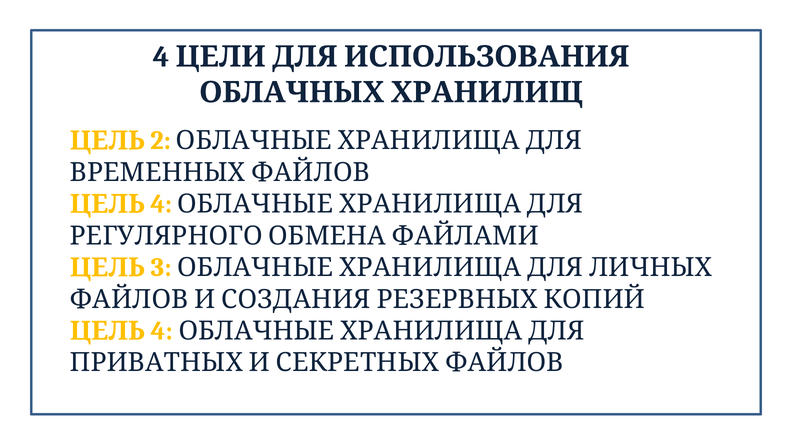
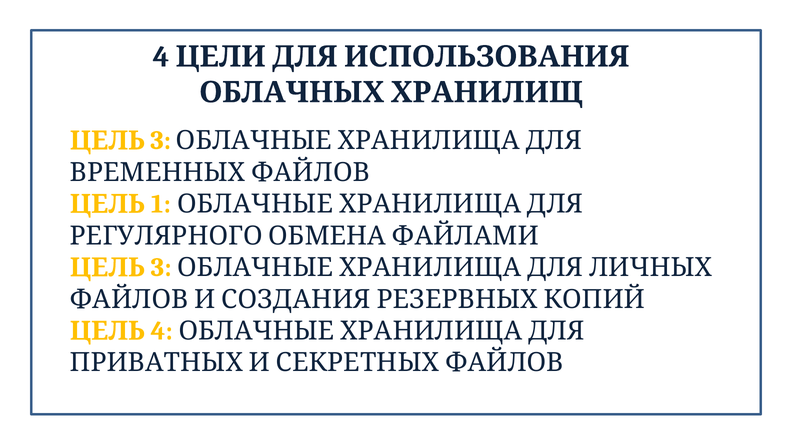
2 at (161, 141): 2 -> 3
4 at (161, 204): 4 -> 1
